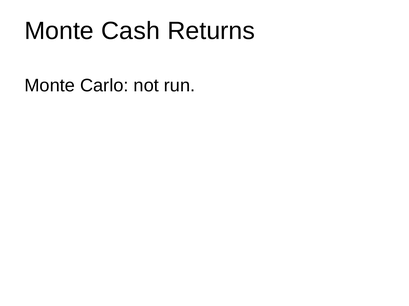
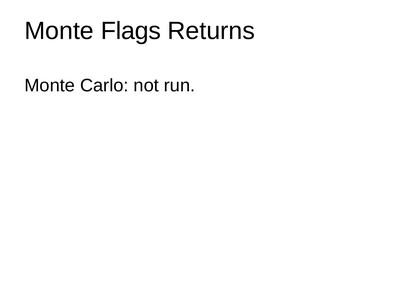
Cash: Cash -> Flags
